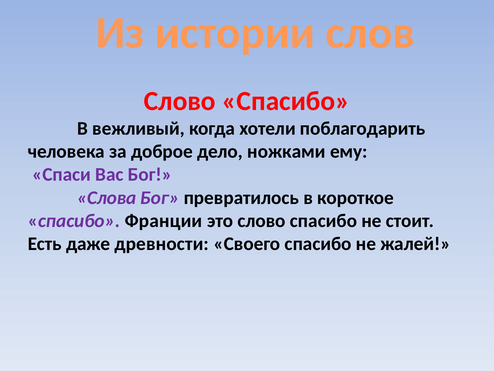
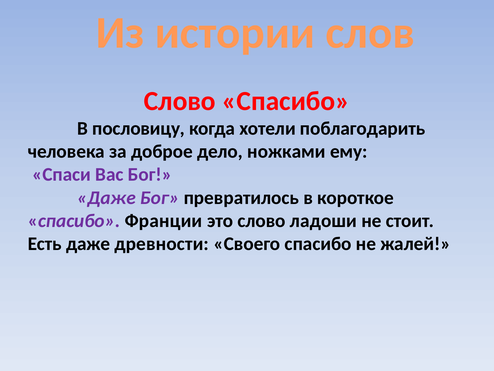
вежливый: вежливый -> пословицу
Слова at (107, 197): Слова -> Даже
это слово спасибо: спасибо -> ладоши
